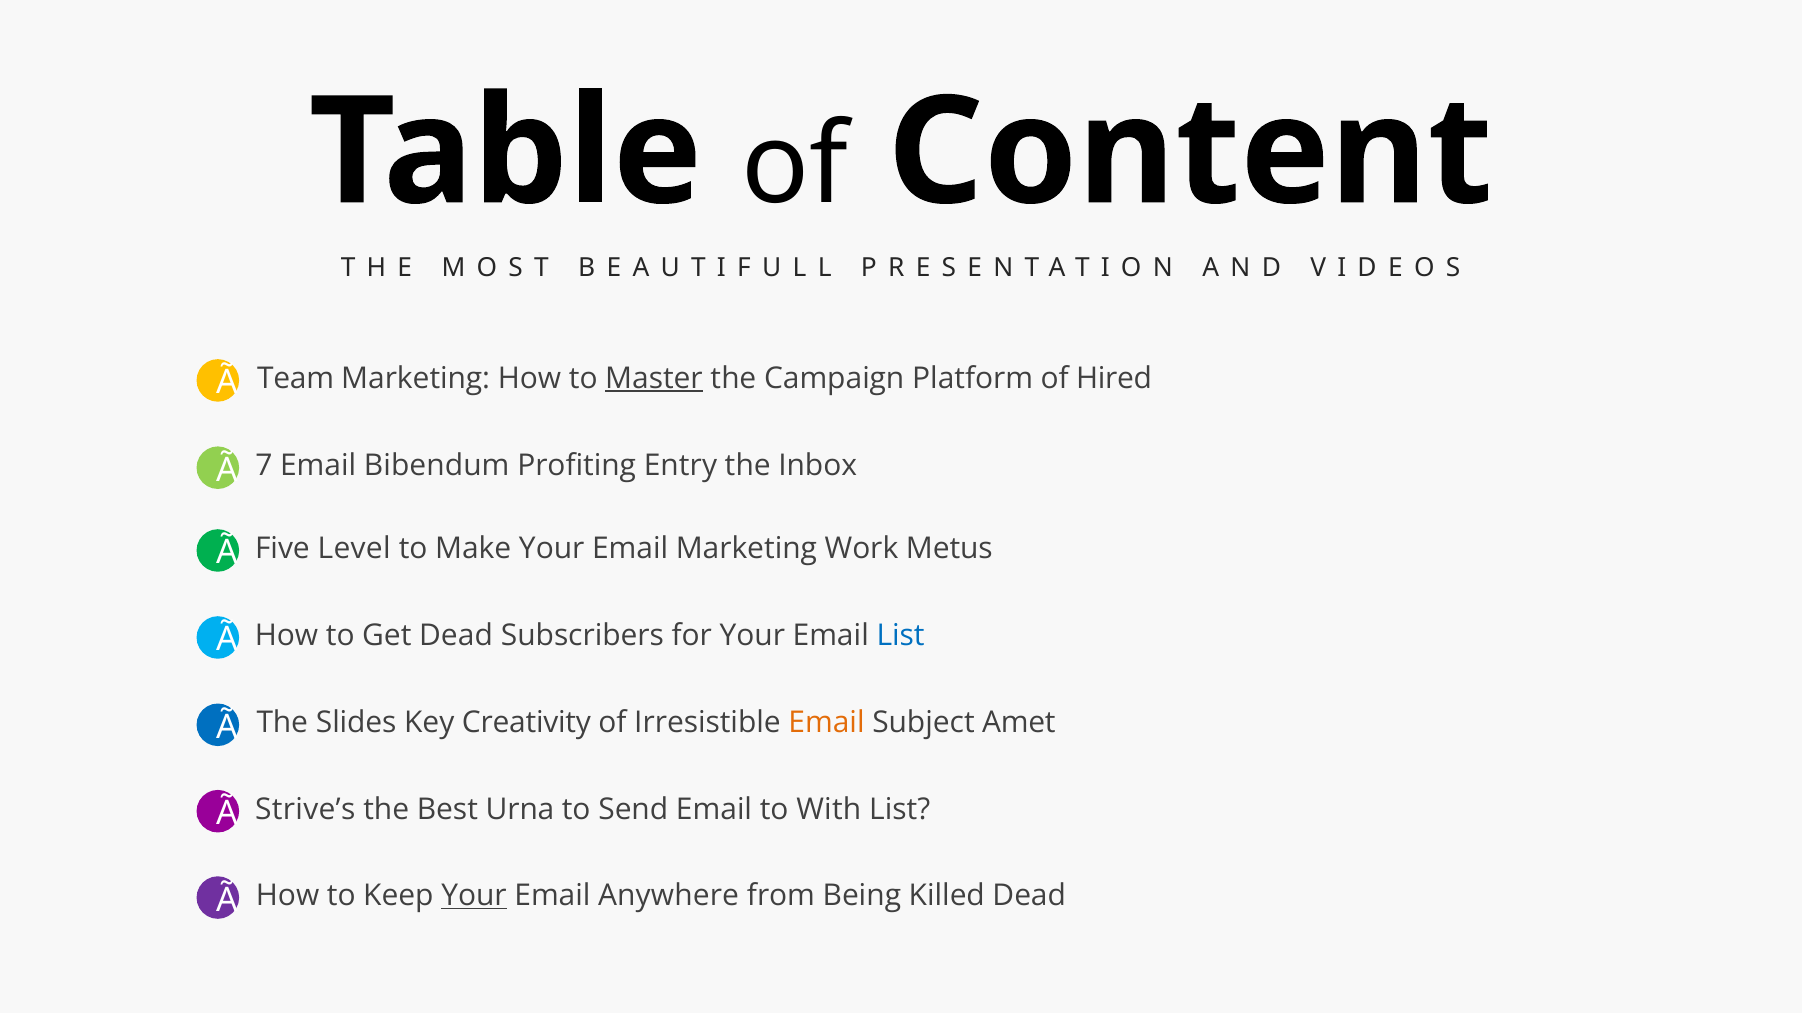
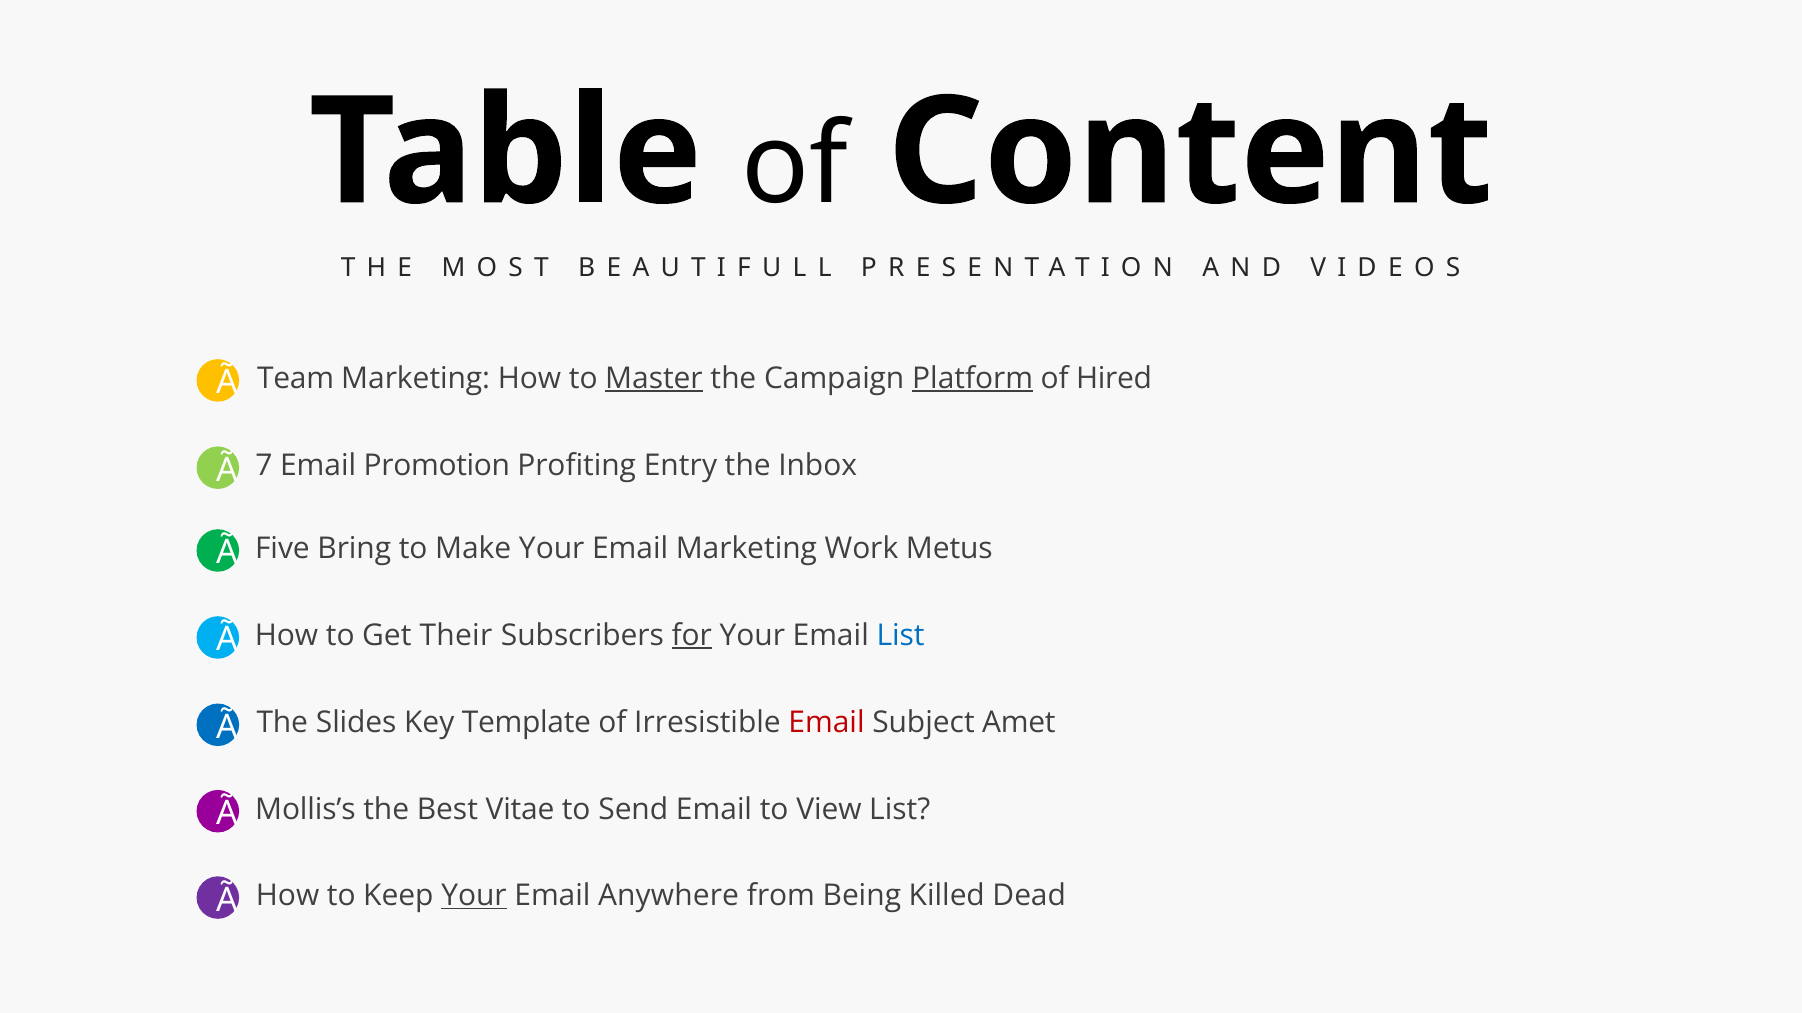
Platform underline: none -> present
Bibendum: Bibendum -> Promotion
Level: Level -> Bring
Get Dead: Dead -> Their
for underline: none -> present
Creativity: Creativity -> Template
Email at (827, 723) colour: orange -> red
Strive’s: Strive’s -> Mollis’s
Urna: Urna -> Vitae
With: With -> View
